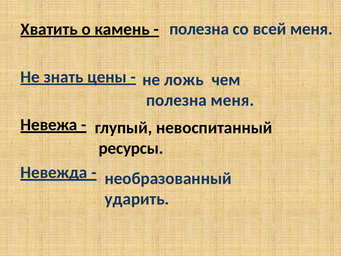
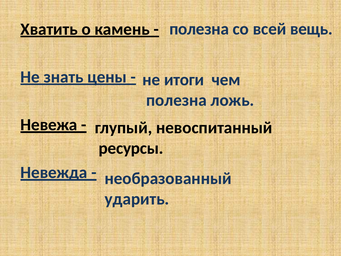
всей меня: меня -> вещь
ложь: ложь -> итоги
полезна меня: меня -> ложь
